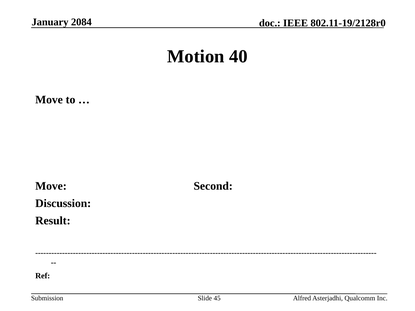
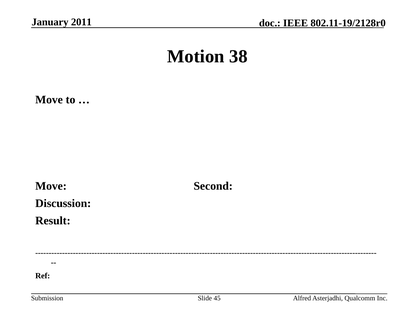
2084: 2084 -> 2011
40: 40 -> 38
